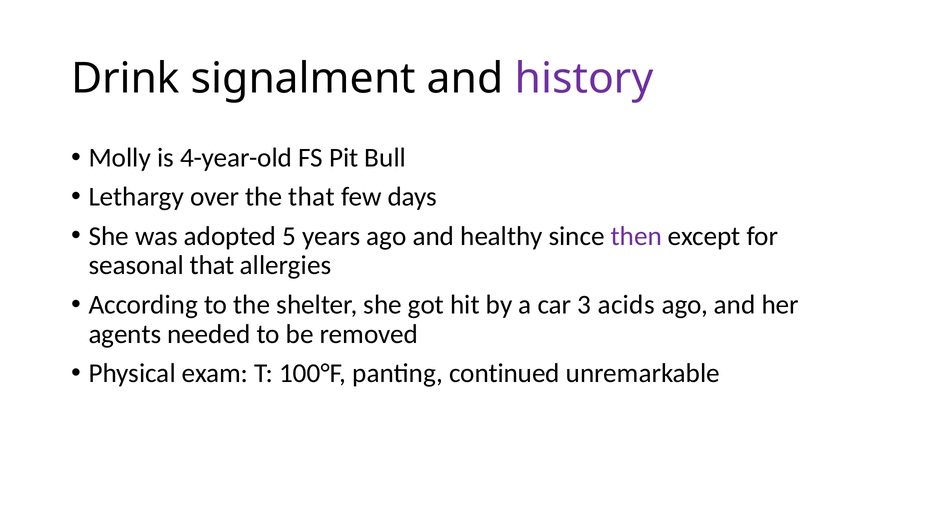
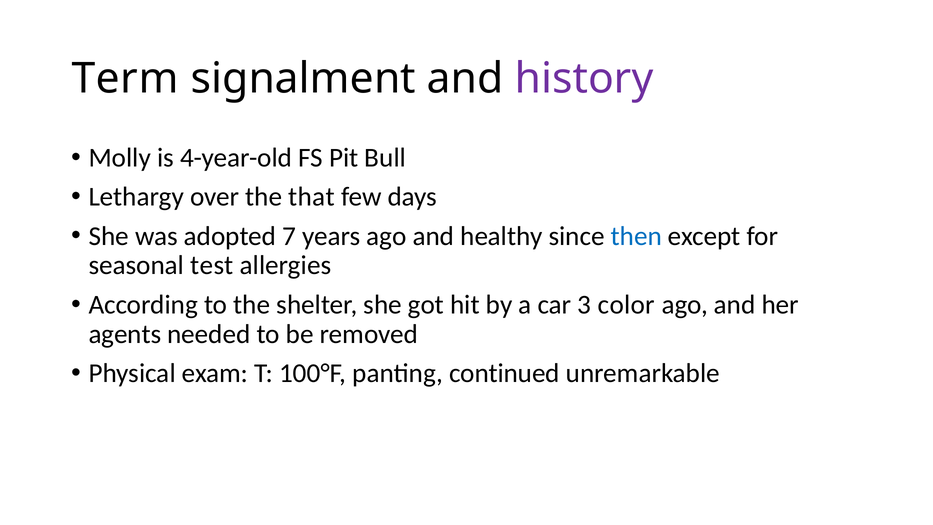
Drink: Drink -> Term
5: 5 -> 7
then colour: purple -> blue
seasonal that: that -> test
acids: acids -> color
